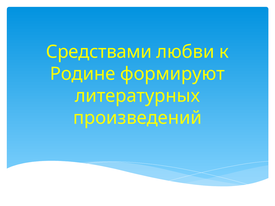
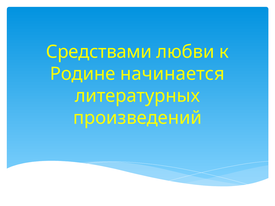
формируют: формируют -> начинается
